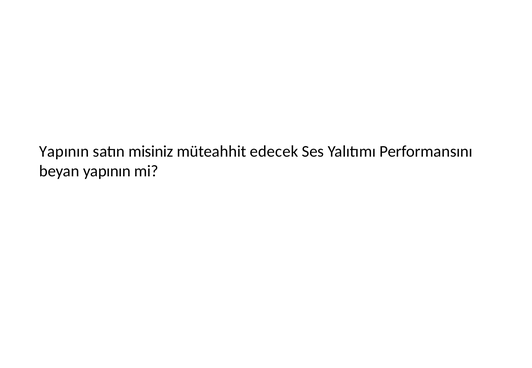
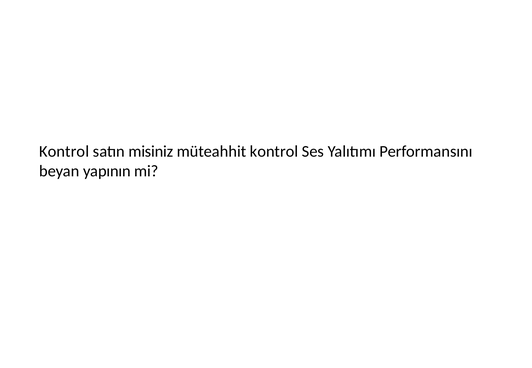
Yapının at (64, 152): Yapının -> Kontrol
müteahhit edecek: edecek -> kontrol
